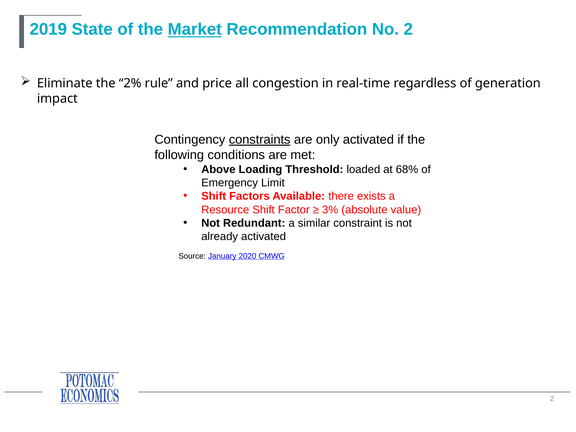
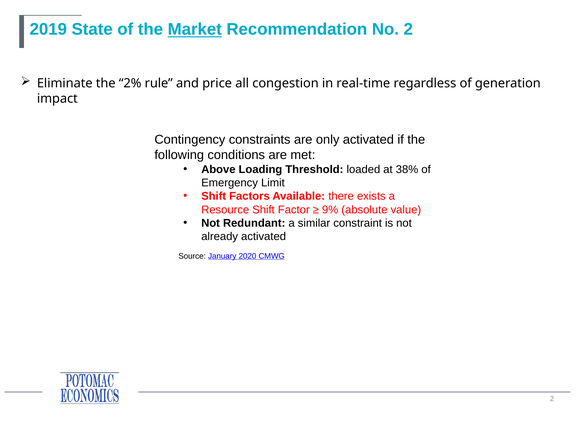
constraints underline: present -> none
68%: 68% -> 38%
3%: 3% -> 9%
